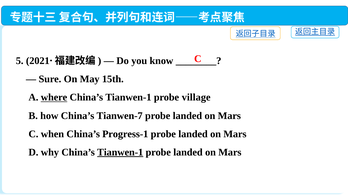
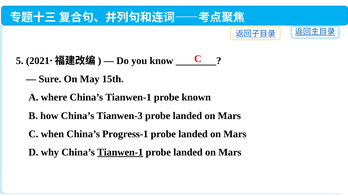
where underline: present -> none
village: village -> known
Tianwen-7: Tianwen-7 -> Tianwen-3
